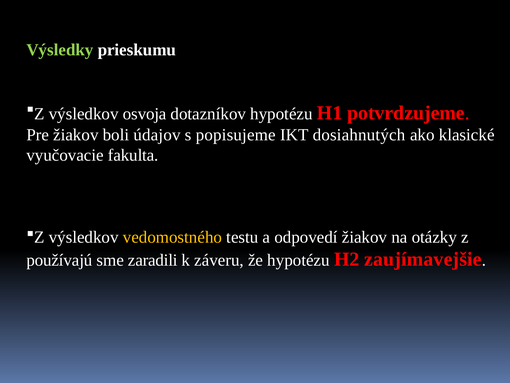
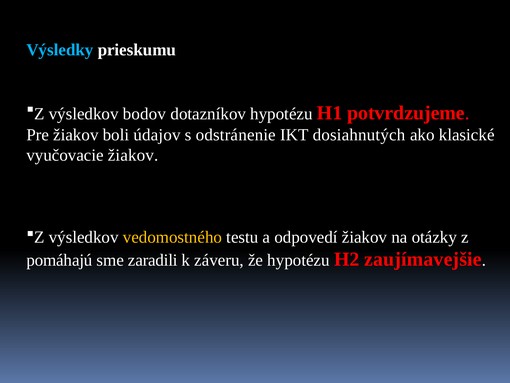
Výsledky colour: light green -> light blue
osvoja: osvoja -> bodov
popisujeme: popisujeme -> odstránenie
vyučovacie fakulta: fakulta -> žiakov
používajú: používajú -> pomáhajú
